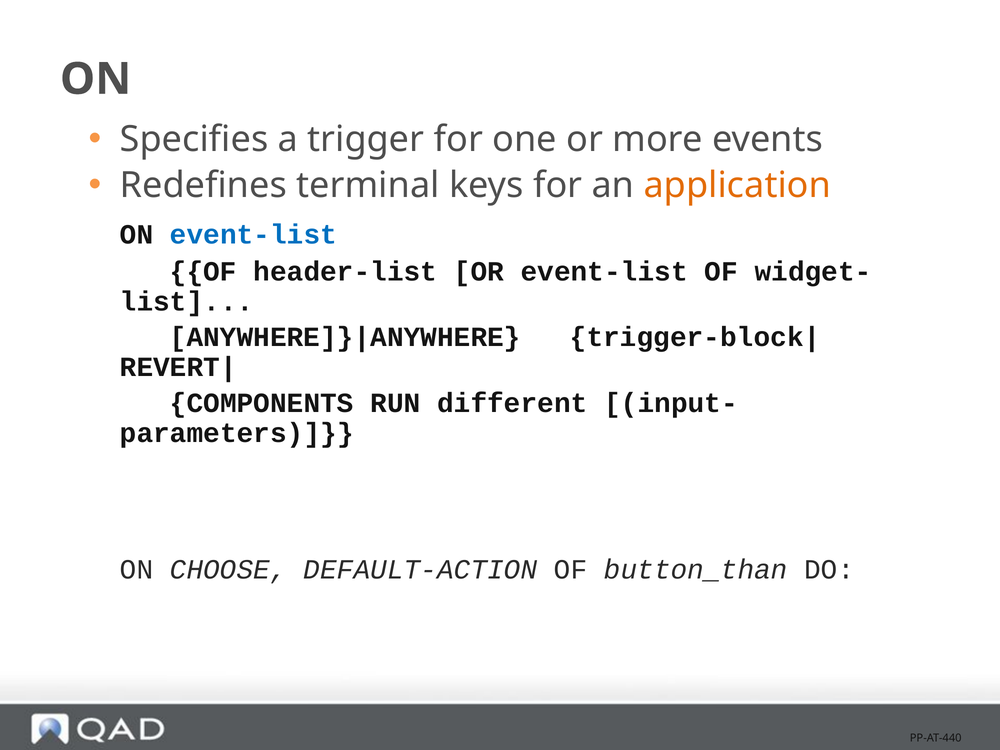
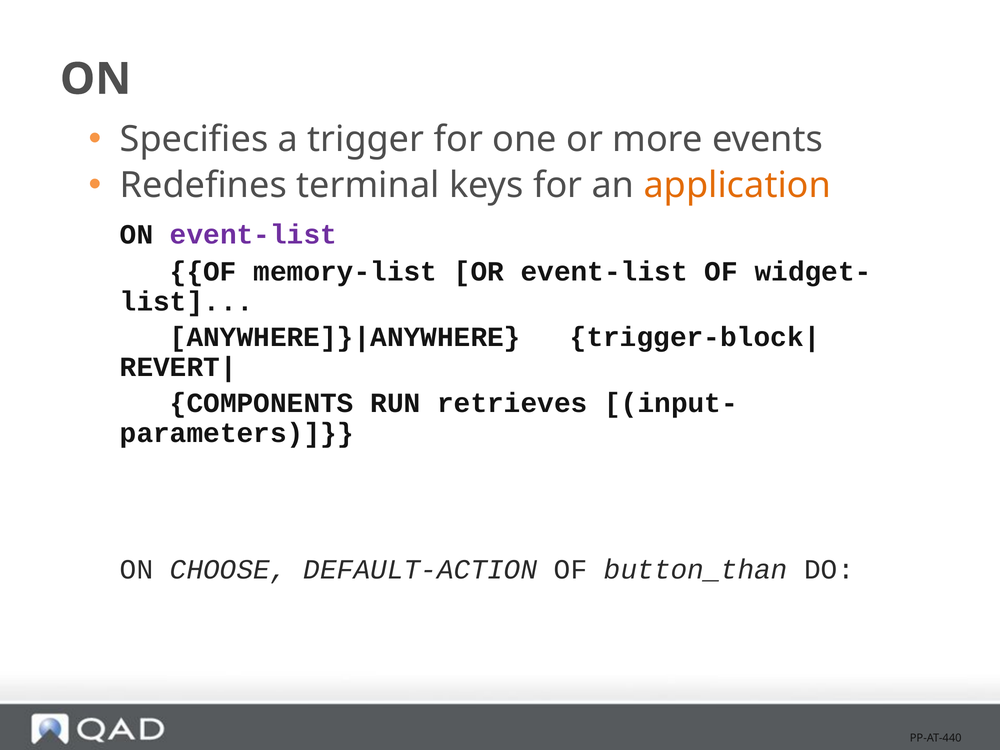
event-list at (253, 234) colour: blue -> purple
header-list: header-list -> memory-list
different: different -> retrieves
